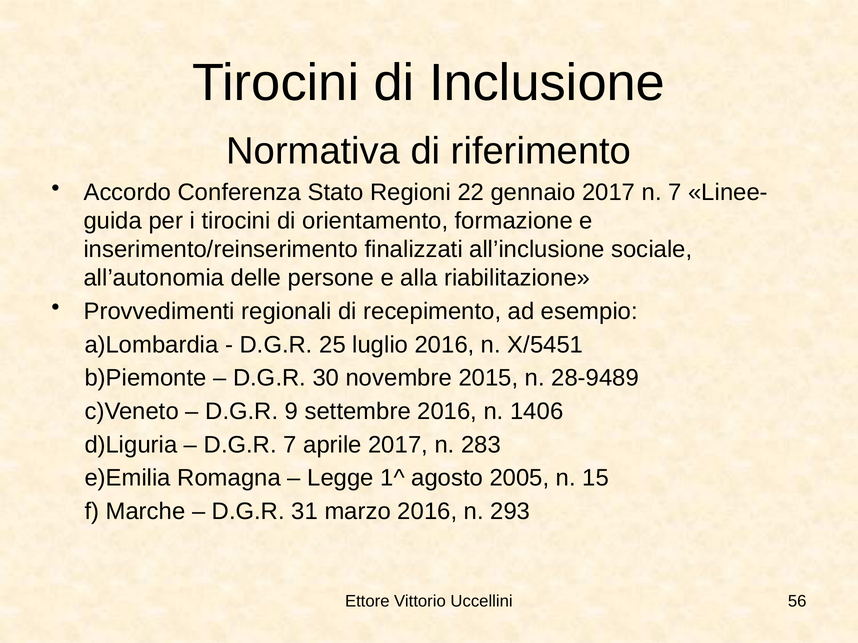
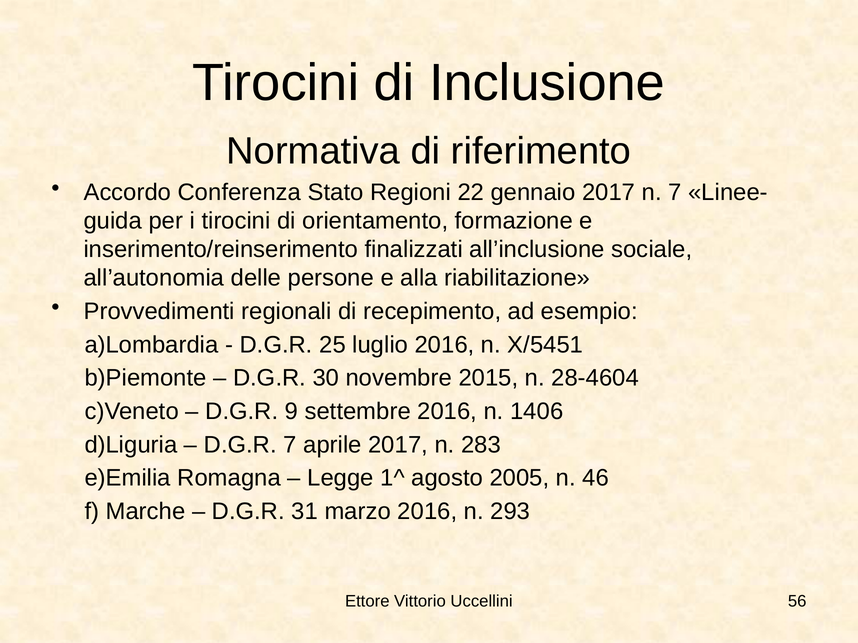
28-9489: 28-9489 -> 28-4604
15: 15 -> 46
